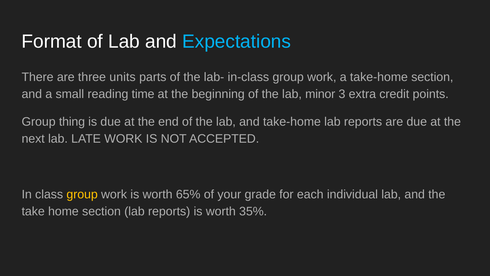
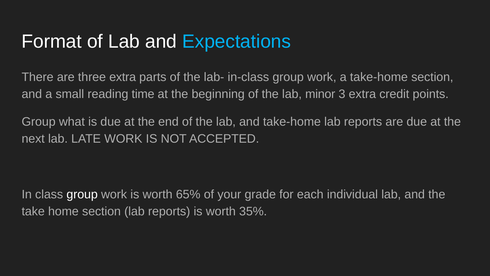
three units: units -> extra
thing: thing -> what
group at (82, 194) colour: yellow -> white
